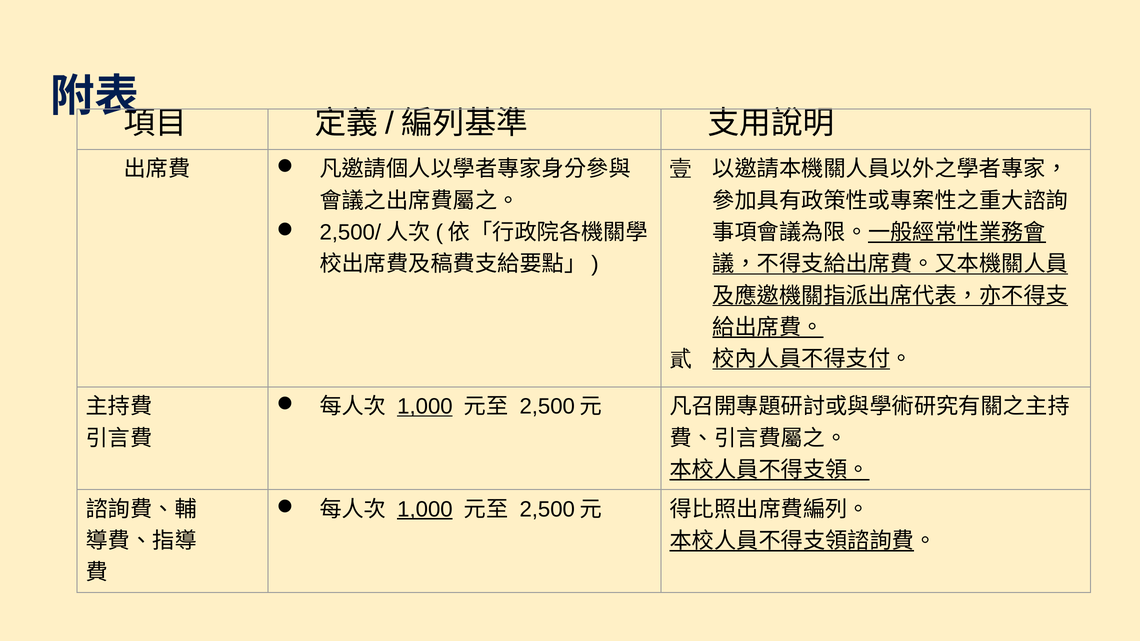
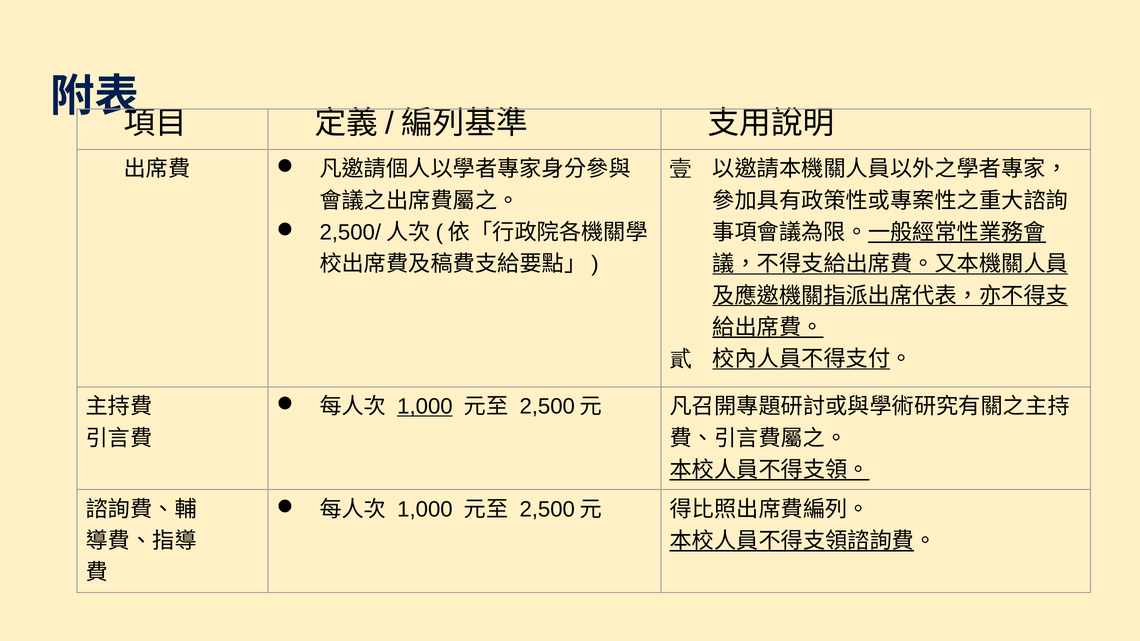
1,000 at (425, 510) underline: present -> none
